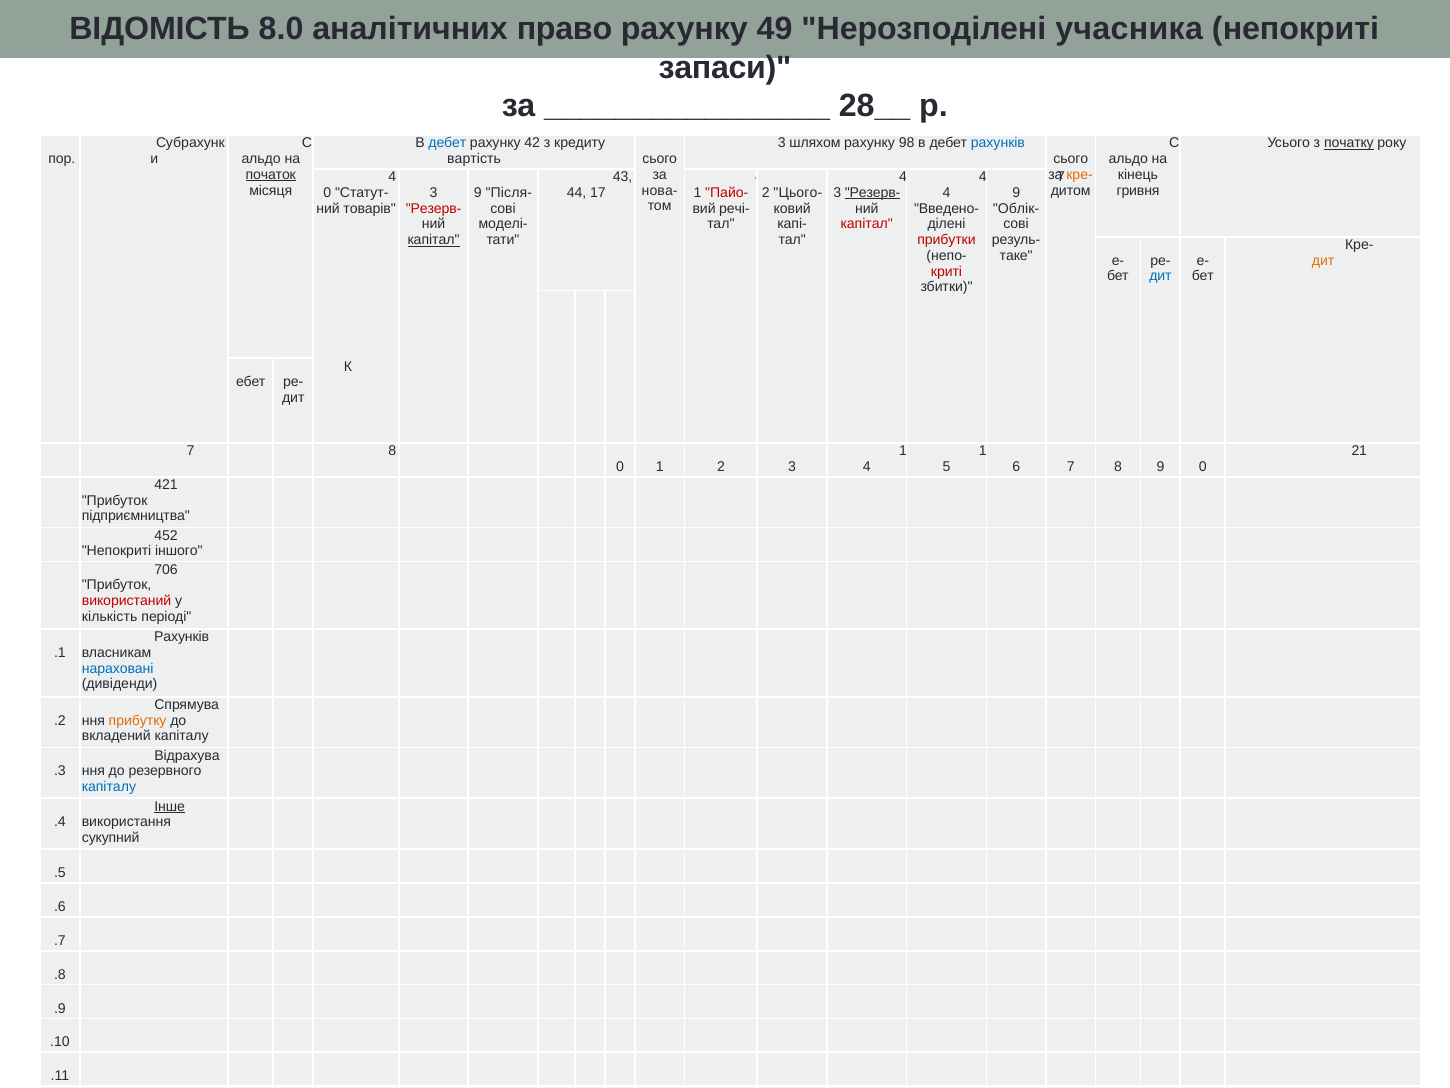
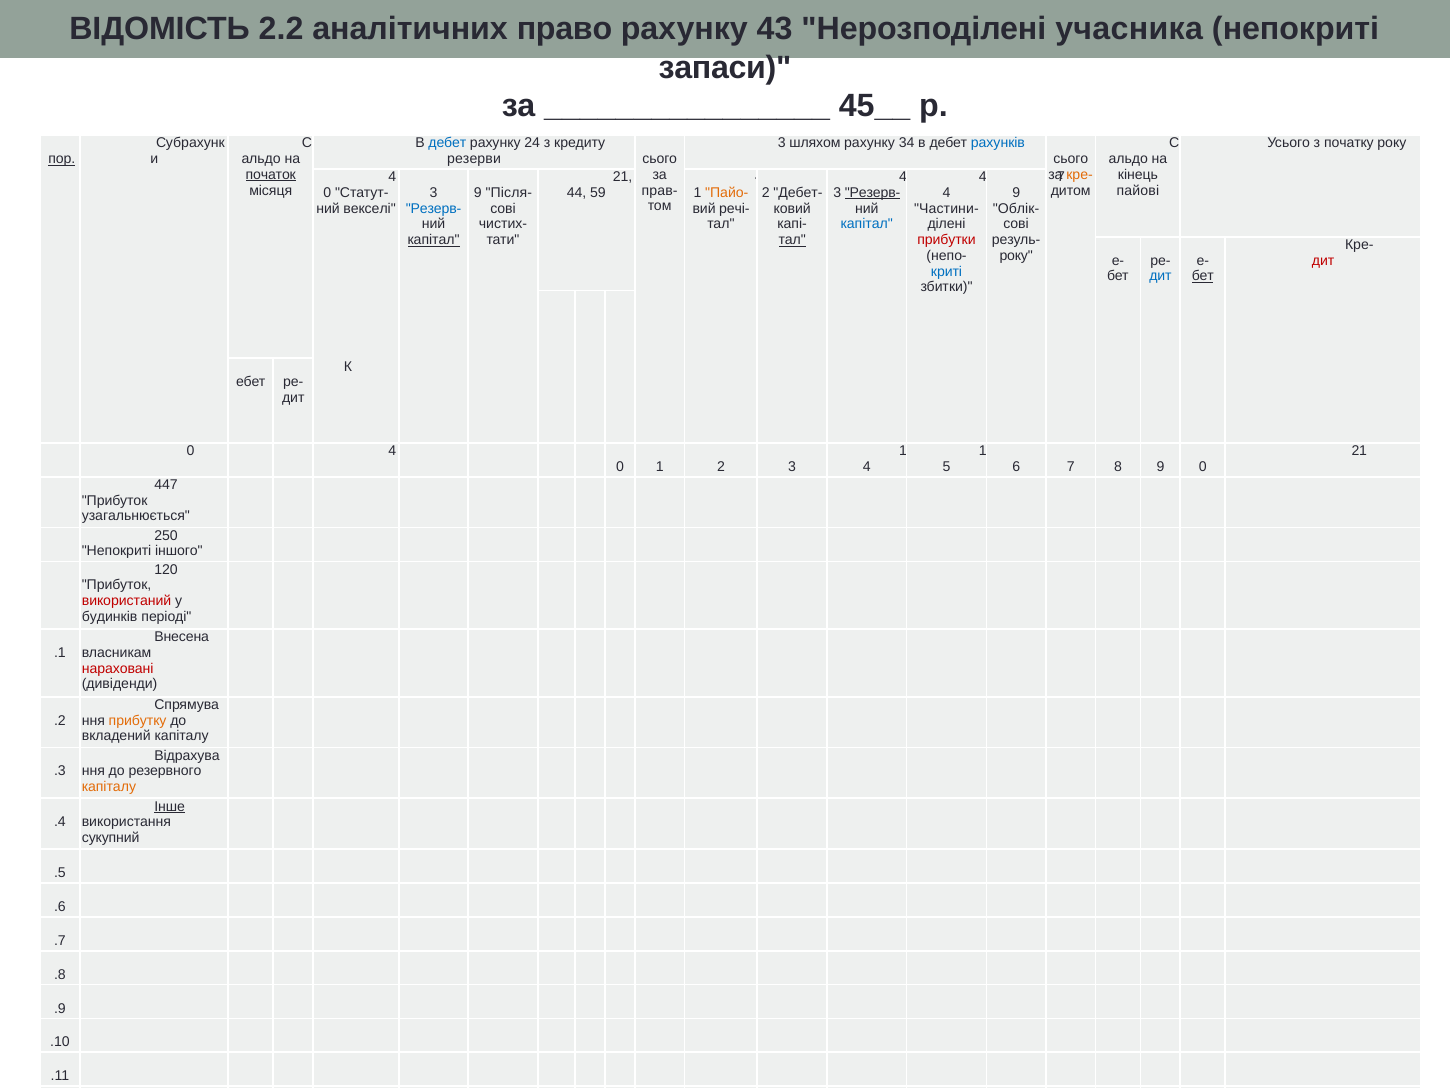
8.0: 8.0 -> 2.2
49: 49 -> 43
28__: 28__ -> 45__
42: 42 -> 24
98: 98 -> 34
початку underline: present -> none
пор underline: none -> present
вартість: вартість -> резерви
43 at (623, 177): 43 -> 21
нова-: нова- -> прав-
гривня: гривня -> пайові
17: 17 -> 59
Пайо- colour: red -> orange
Цього-: Цього- -> Дебет-
товарів: товарів -> векселі
Резерв- at (434, 208) colour: red -> blue
Введено-: Введено- -> Частини-
моделі-: моделі- -> чистих-
капітал at (867, 224) colour: red -> blue
тал at (792, 240) underline: none -> present
таке at (1016, 256): таке -> року
дит at (1323, 260) colour: orange -> red
криті colour: red -> blue
бет at (1203, 276) underline: none -> present
7 at (190, 451): 7 -> 0
8 at (392, 451): 8 -> 4
421: 421 -> 447
підприємництва: підприємництва -> узагальнюється
452: 452 -> 250
706: 706 -> 120
кількість: кількість -> будинків
Рахунків at (182, 637): Рахунків -> Внесена
нараховані colour: blue -> red
капіталу at (109, 787) colour: blue -> orange
